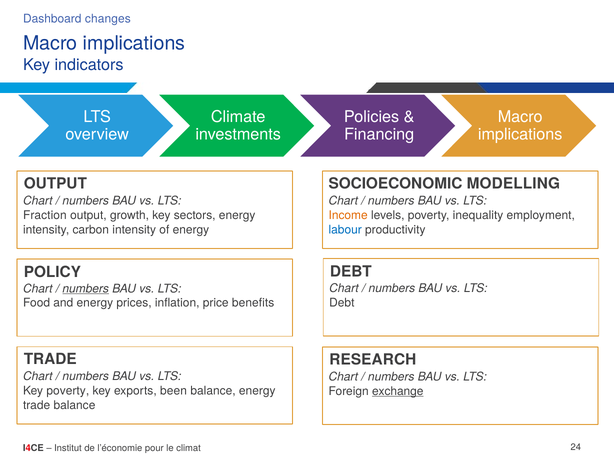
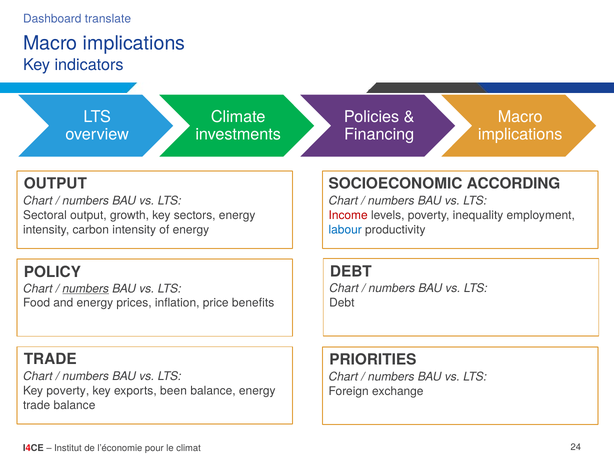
changes: changes -> translate
MODELLING: MODELLING -> ACCORDING
Fraction: Fraction -> Sectoral
Income colour: orange -> red
RESEARCH: RESEARCH -> PRIORITIES
exchange underline: present -> none
